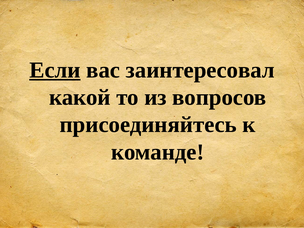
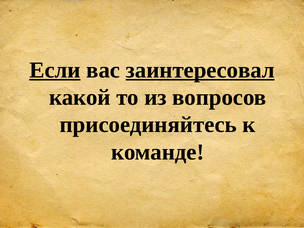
заинтересовал underline: none -> present
